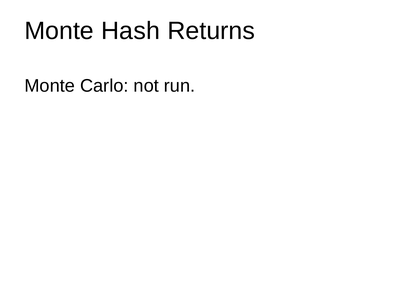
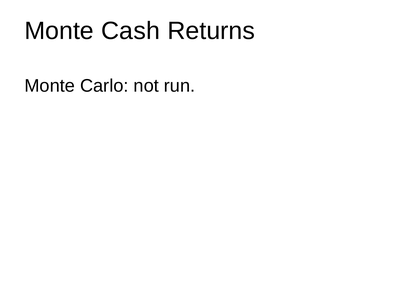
Hash: Hash -> Cash
